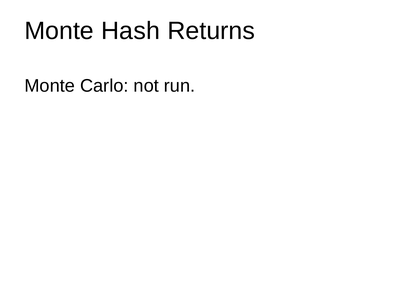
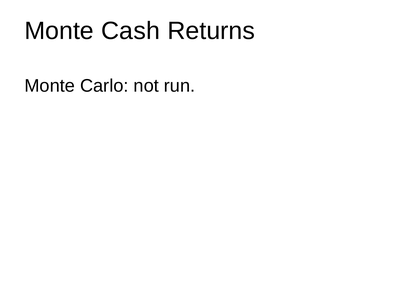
Hash: Hash -> Cash
